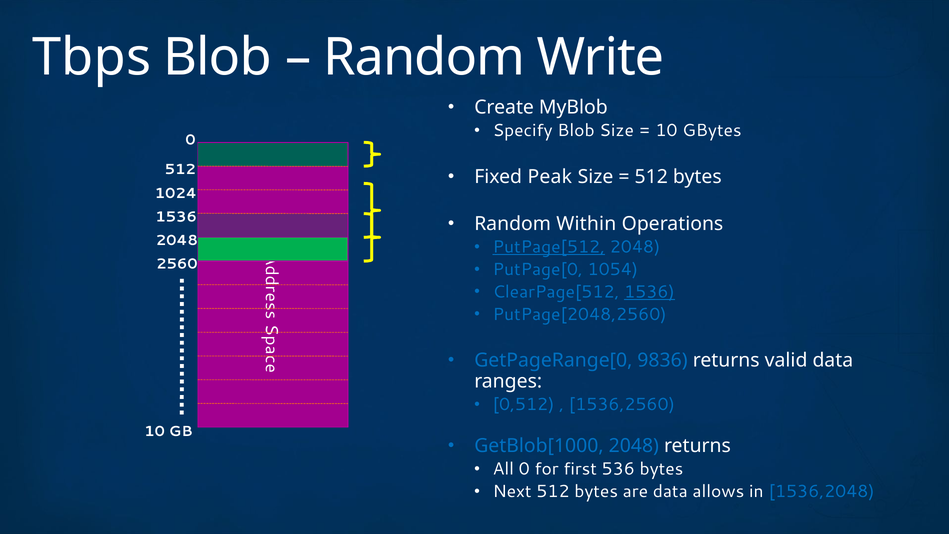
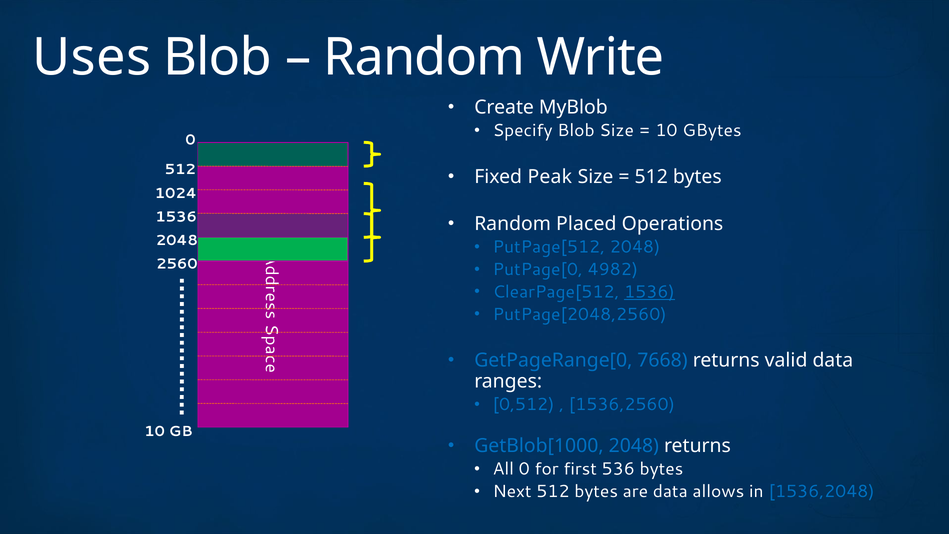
Tbps: Tbps -> Uses
Within: Within -> Placed
PutPage[512 underline: present -> none
1054: 1054 -> 4982
9836: 9836 -> 7668
